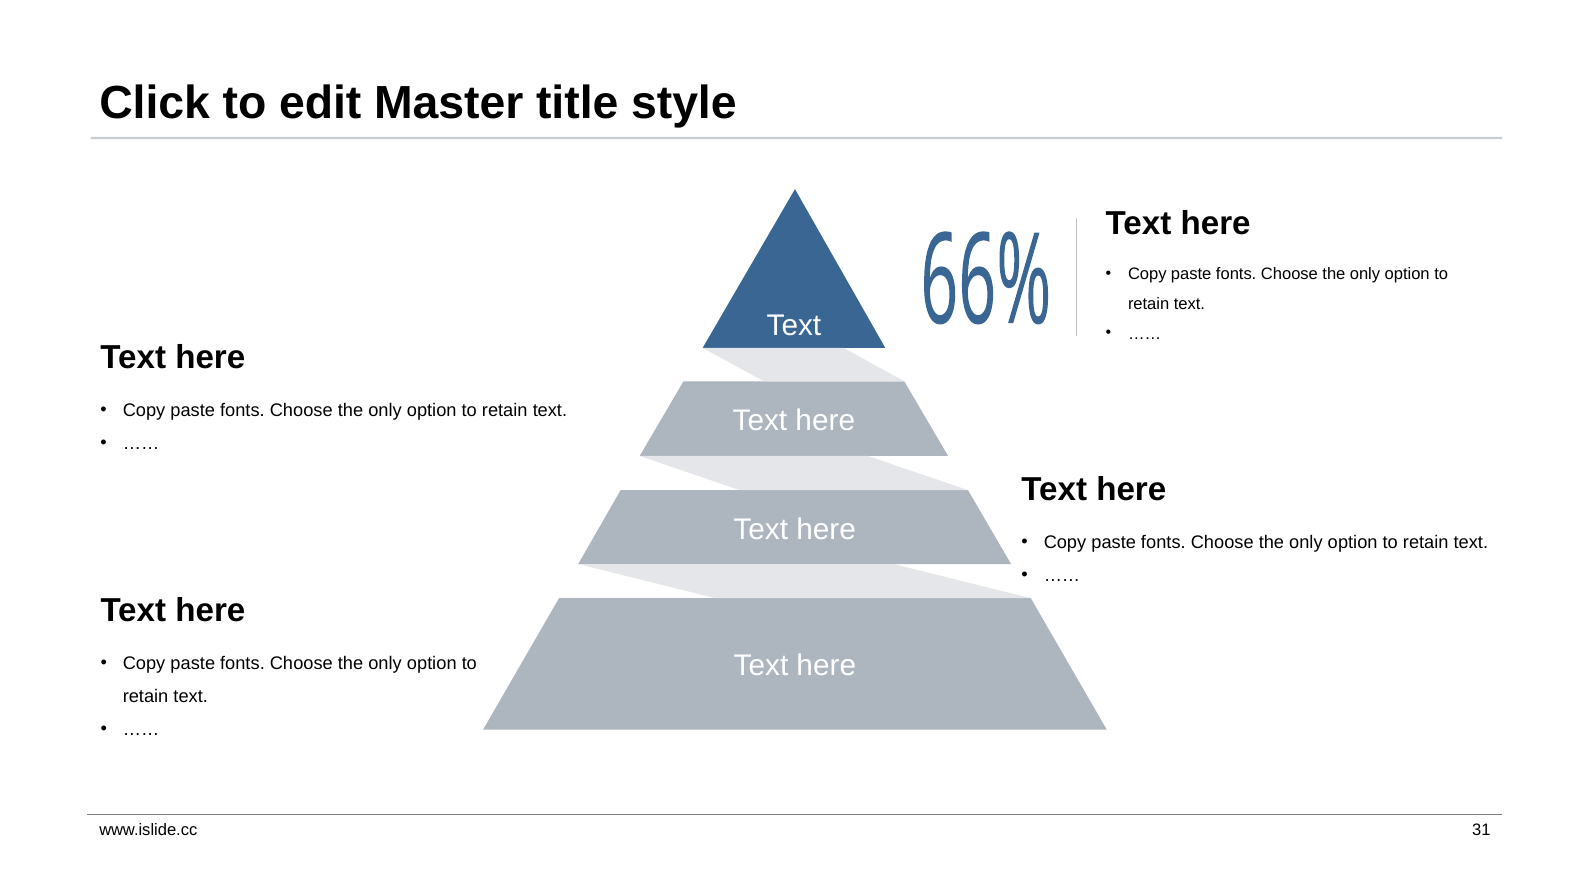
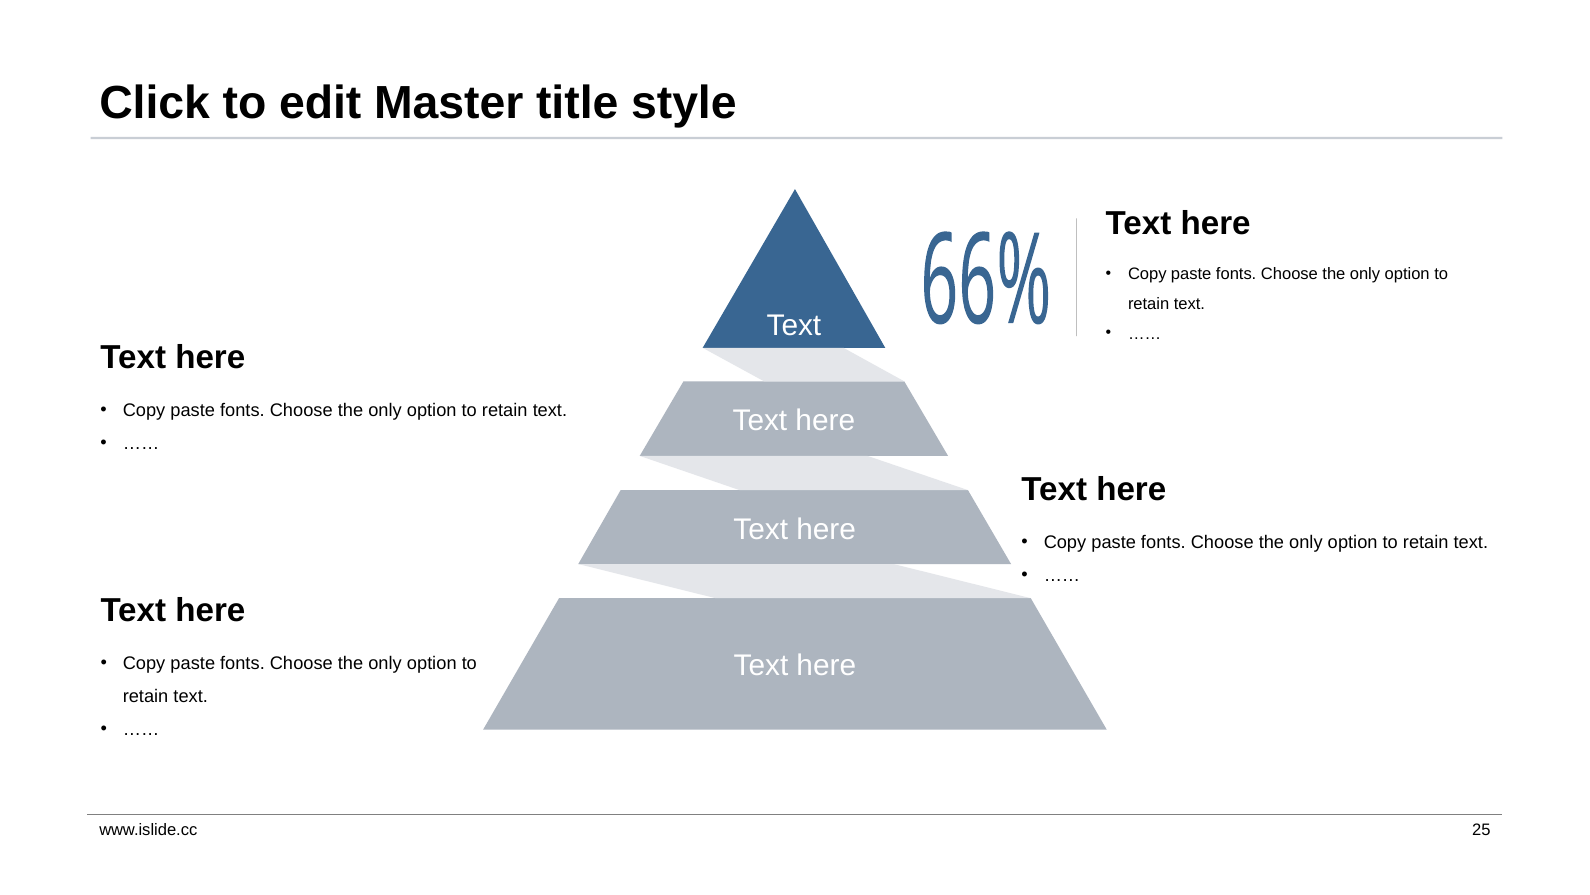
31: 31 -> 25
